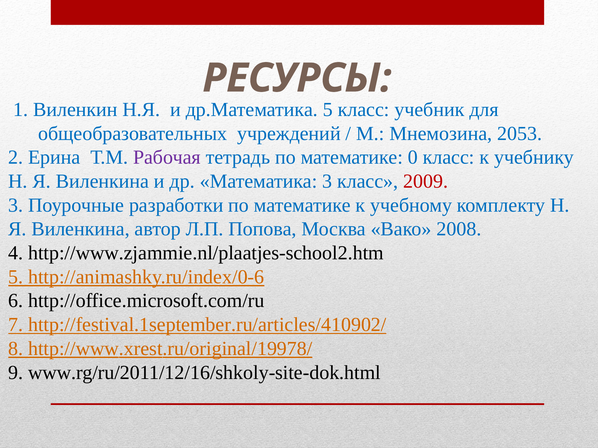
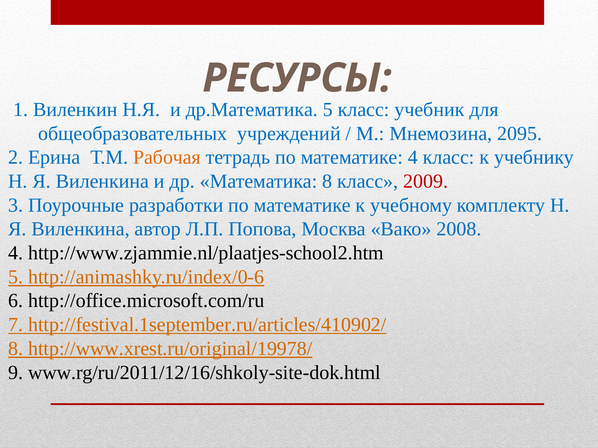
2053: 2053 -> 2095
Рабочая colour: purple -> orange
математике 0: 0 -> 4
Математика 3: 3 -> 8
